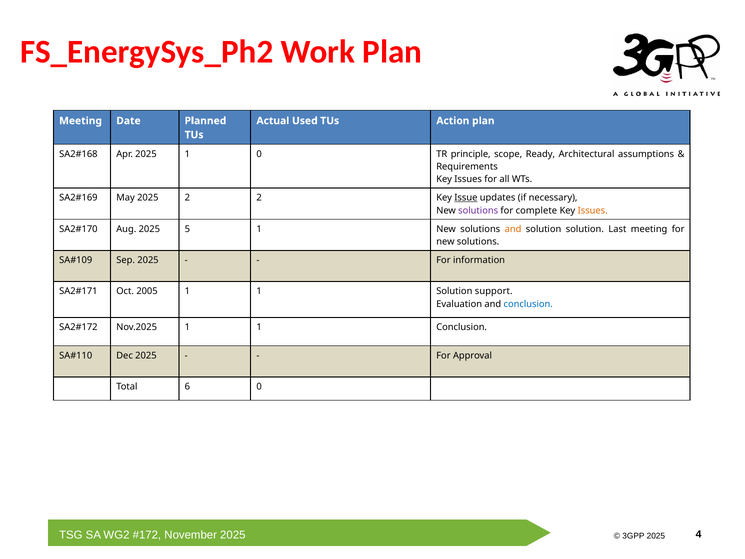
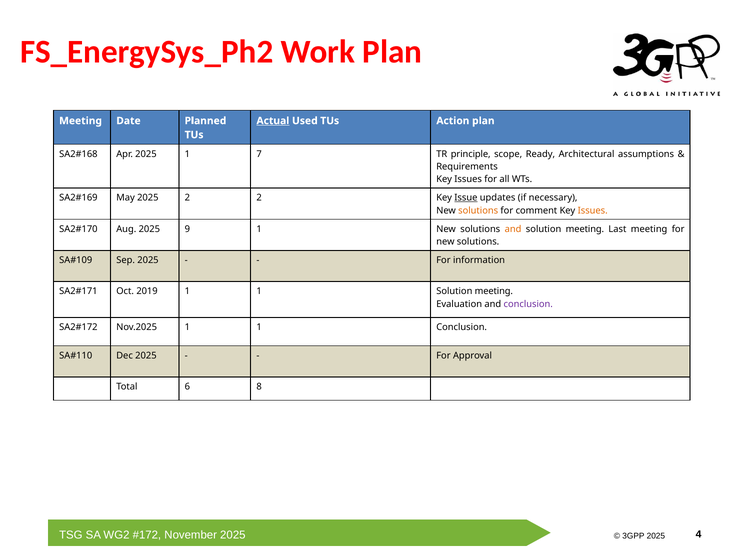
Actual underline: none -> present
1 0: 0 -> 7
solutions at (478, 210) colour: purple -> orange
complete: complete -> comment
5: 5 -> 9
solution at (585, 229): solution -> meeting
2005: 2005 -> 2019
1 Solution support: support -> meeting
conclusion at (528, 304) colour: blue -> purple
6 0: 0 -> 8
